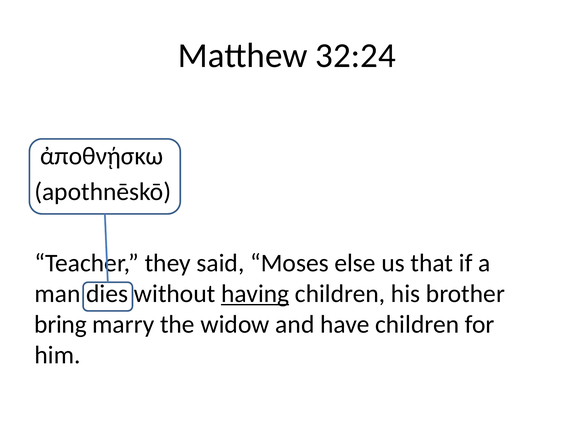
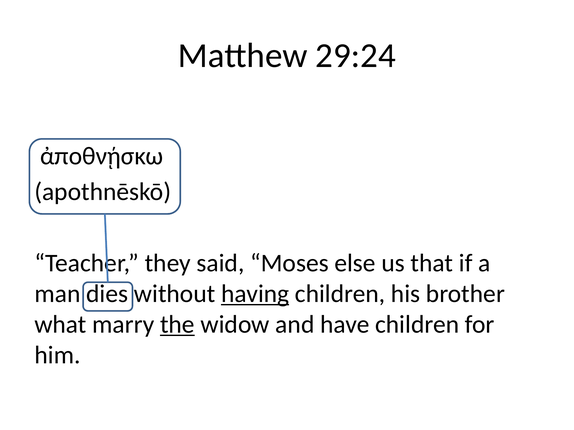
32:24: 32:24 -> 29:24
bring: bring -> what
the underline: none -> present
